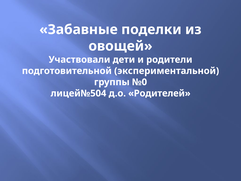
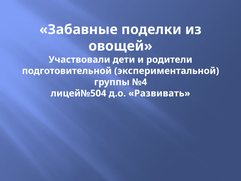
№0: №0 -> №4
Родителей: Родителей -> Развивать
